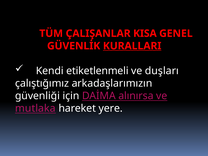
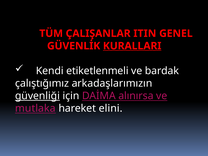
KISA: KISA -> ITIN
duşları: duşları -> bardak
güvenliği underline: none -> present
yere: yere -> elini
